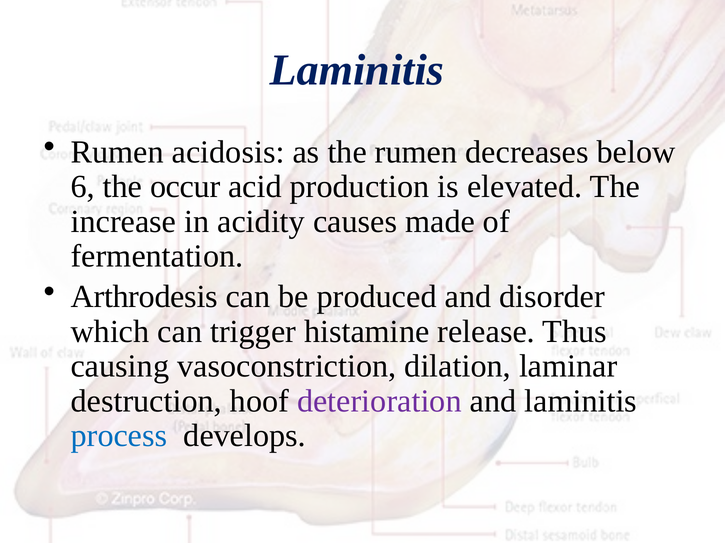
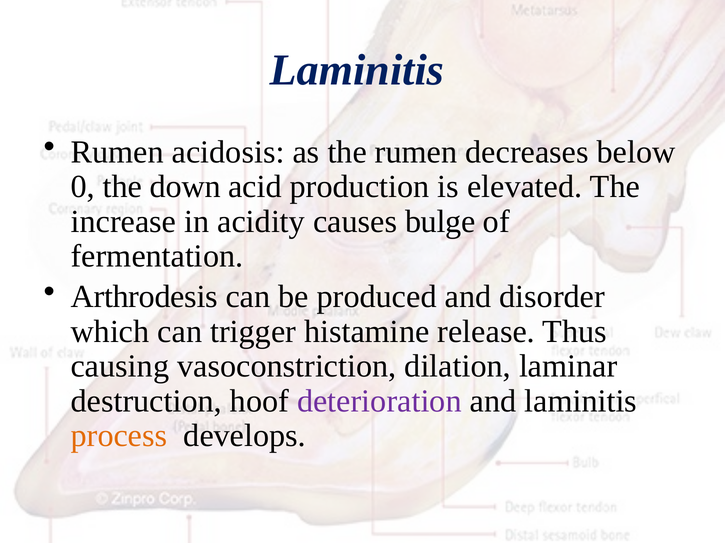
6: 6 -> 0
occur: occur -> down
made: made -> bulge
process colour: blue -> orange
